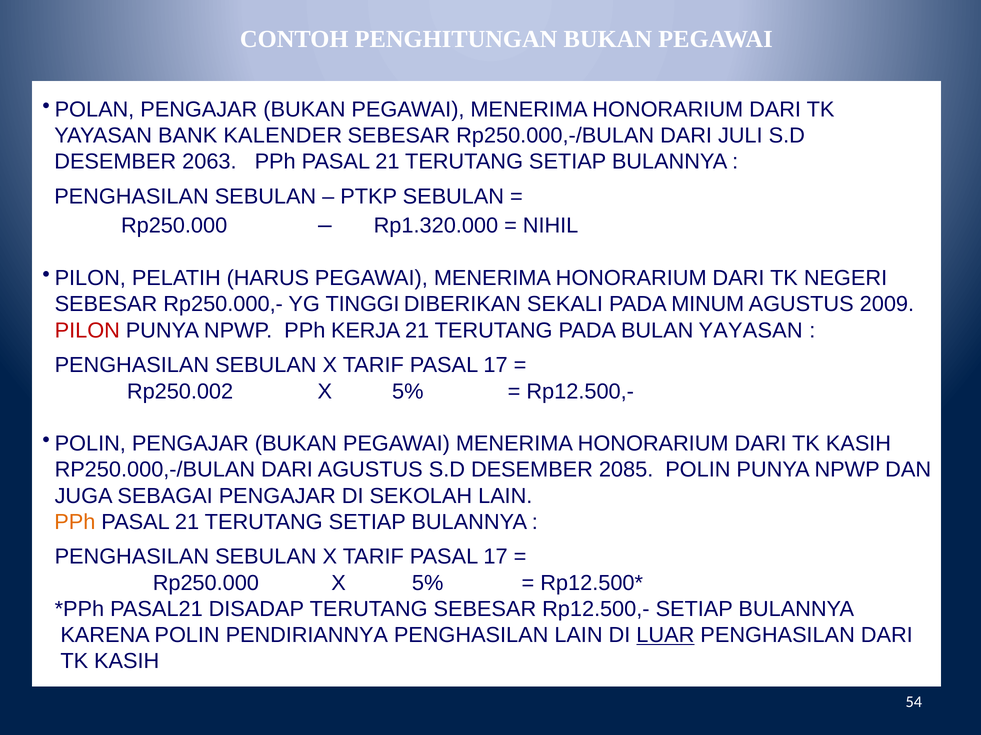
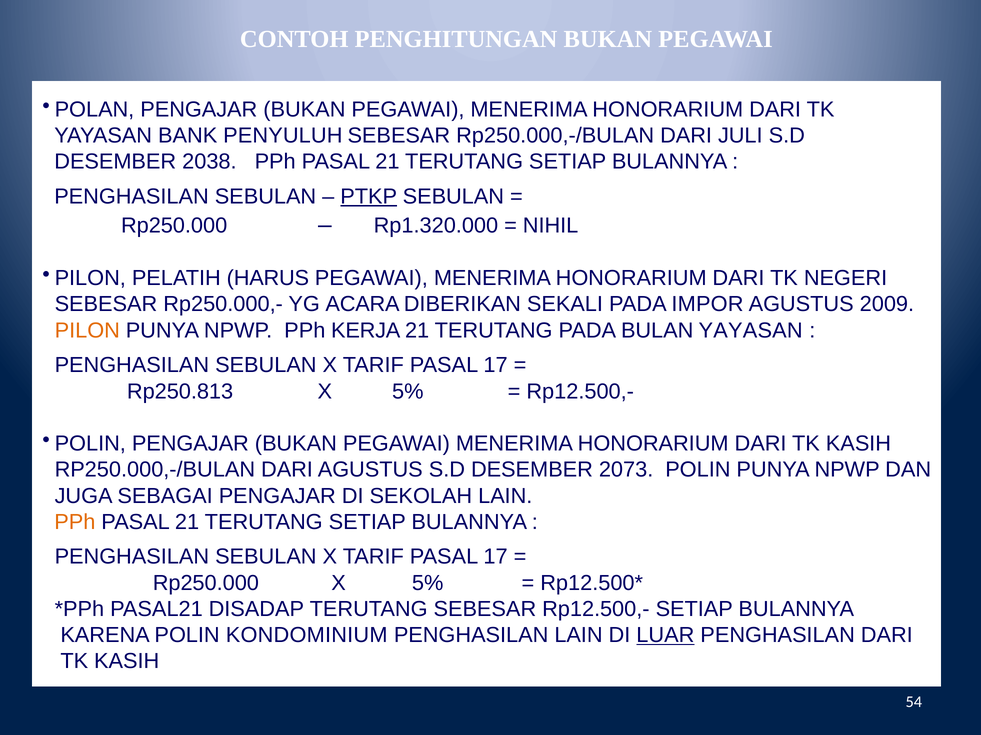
KALENDER: KALENDER -> PENYULUH
2063: 2063 -> 2038
PTKP underline: none -> present
TINGGI: TINGGI -> ACARA
MINUM: MINUM -> IMPOR
PILON at (87, 331) colour: red -> orange
Rp250.002: Rp250.002 -> Rp250.813
2085: 2085 -> 2073
PENDIRIANNYA: PENDIRIANNYA -> KONDOMINIUM
